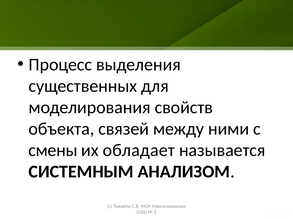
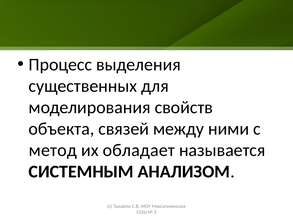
смены: смены -> метод
